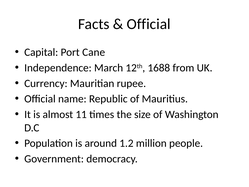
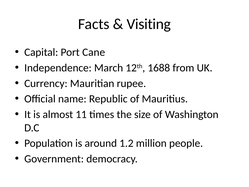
Official at (149, 24): Official -> Visiting
